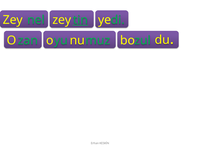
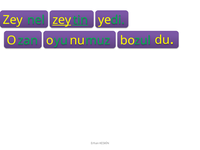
zey at (62, 20) underline: none -> present
